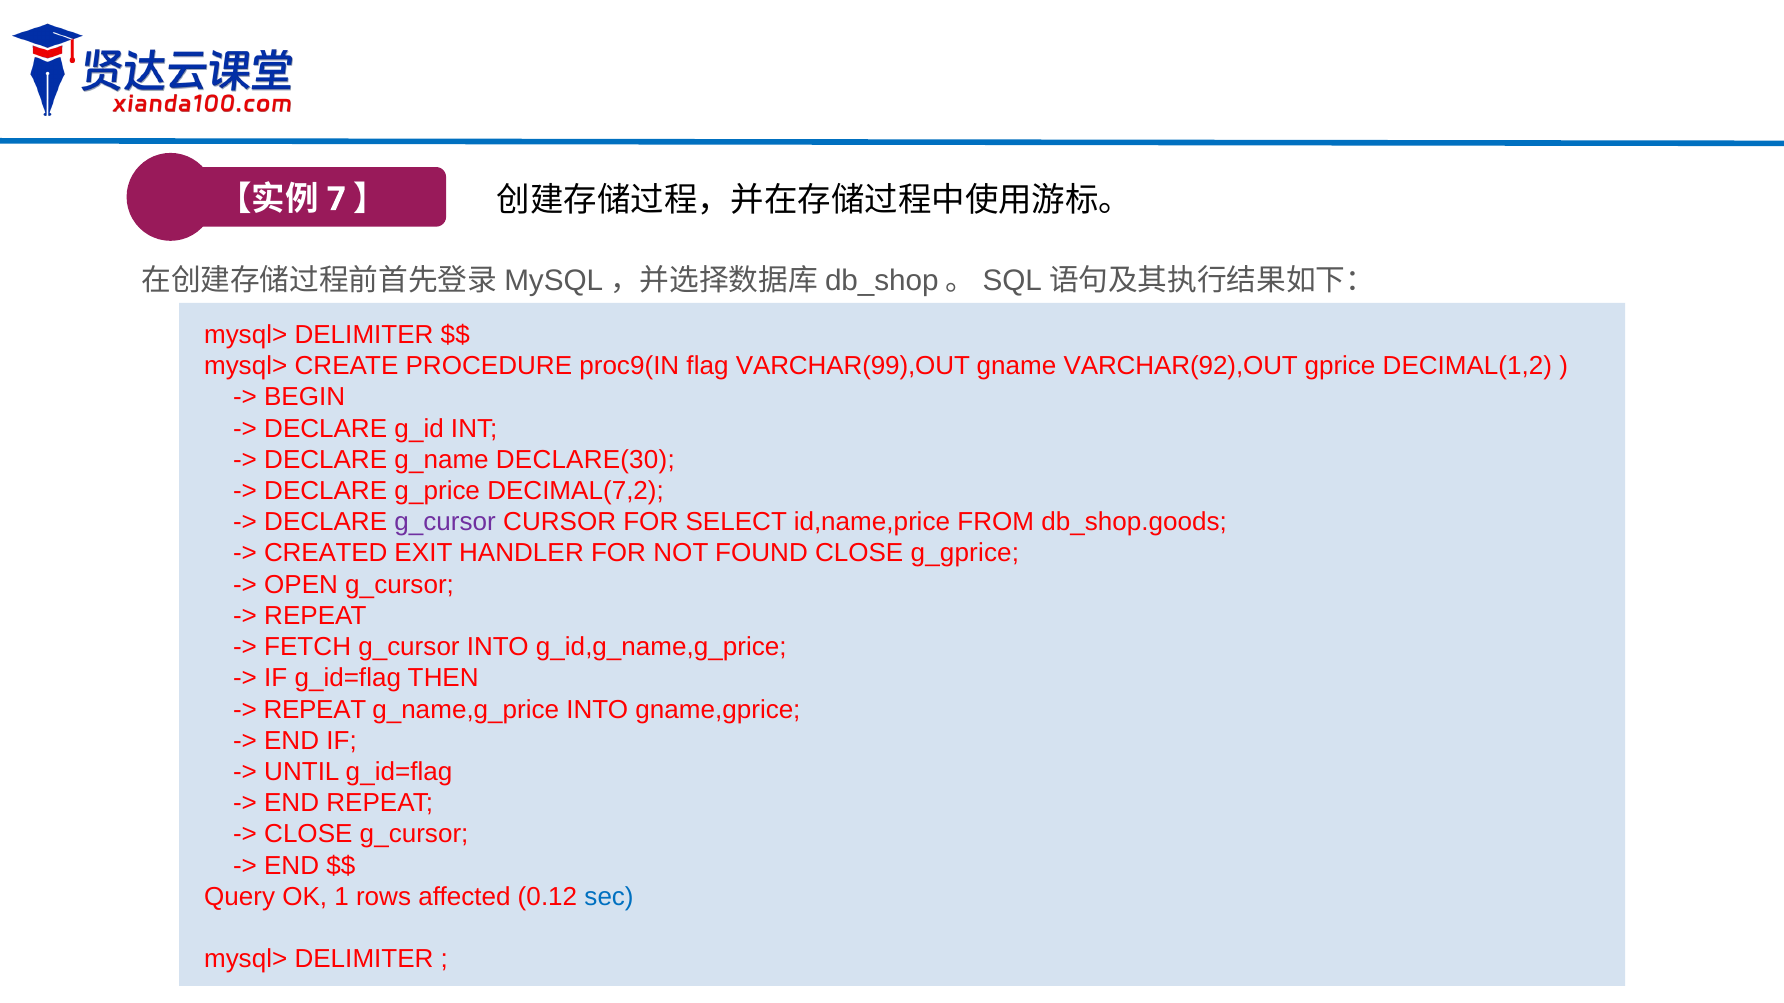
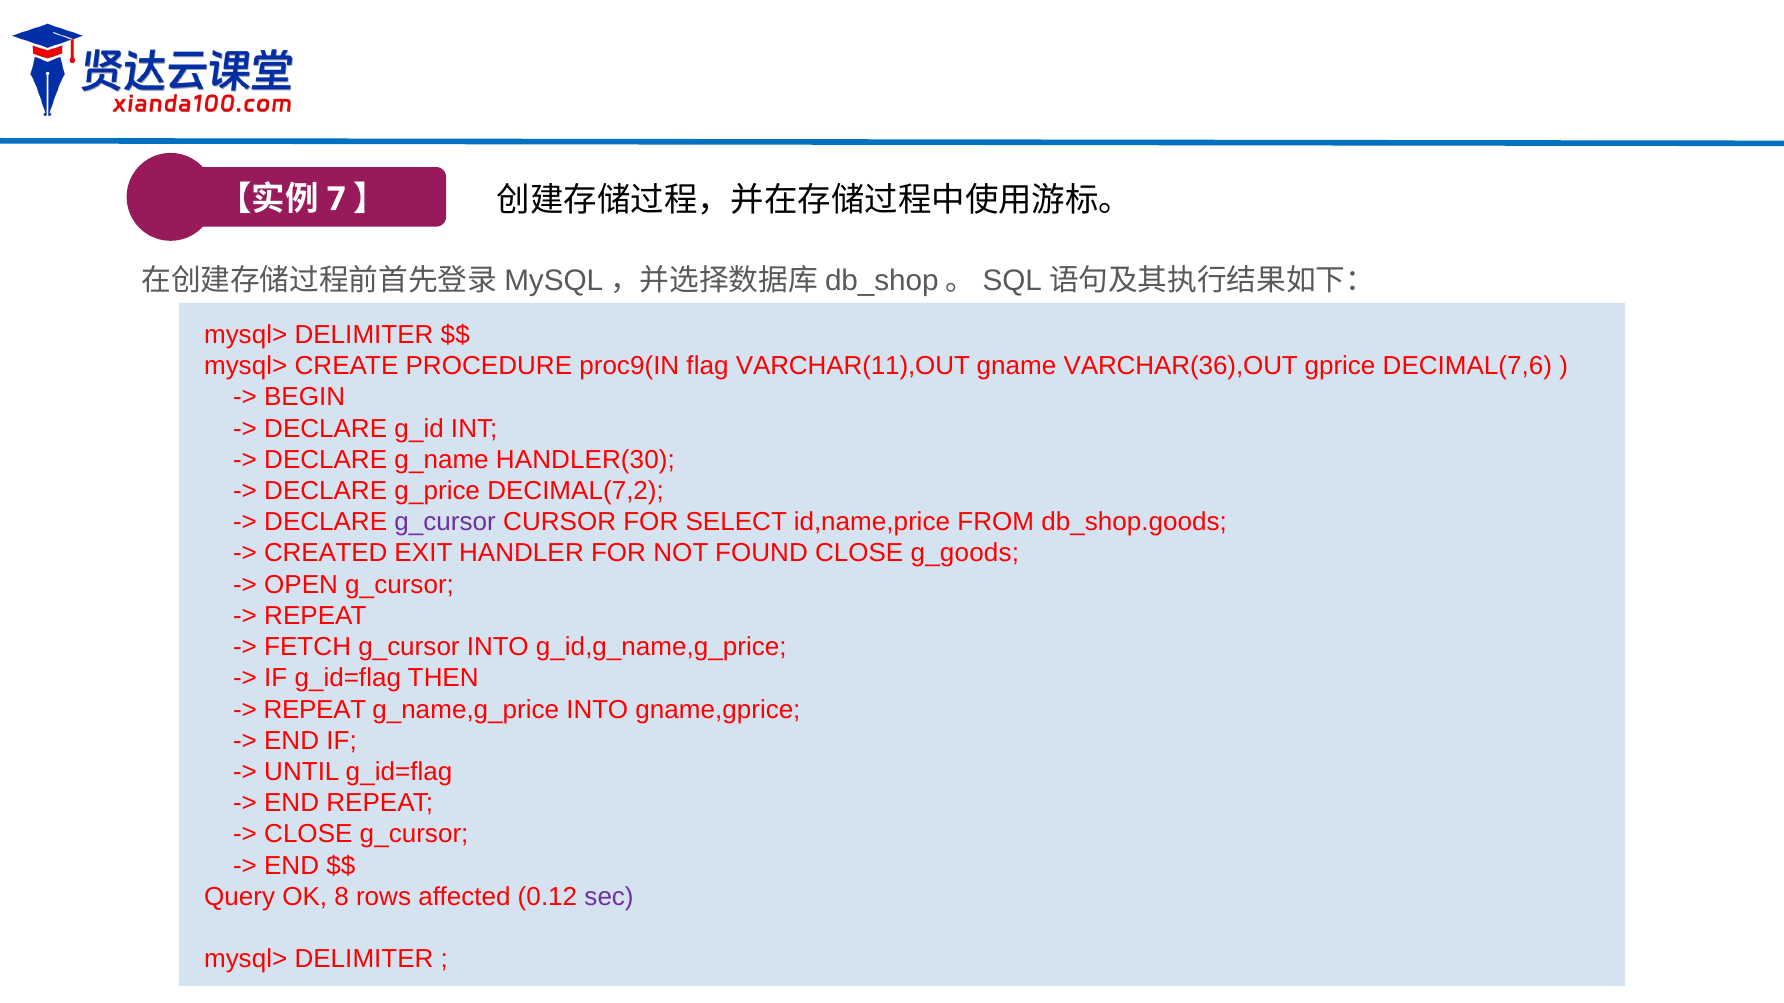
VARCHAR(99),OUT: VARCHAR(99),OUT -> VARCHAR(11),OUT
VARCHAR(92),OUT: VARCHAR(92),OUT -> VARCHAR(36),OUT
DECIMAL(1,2: DECIMAL(1,2 -> DECIMAL(7,6
DECLARE(30: DECLARE(30 -> HANDLER(30
g_gprice: g_gprice -> g_goods
1: 1 -> 8
sec colour: blue -> purple
